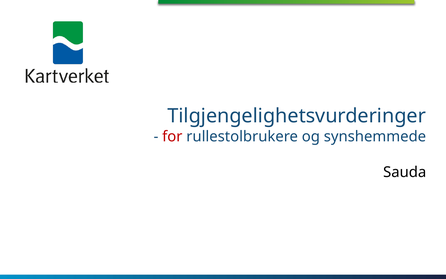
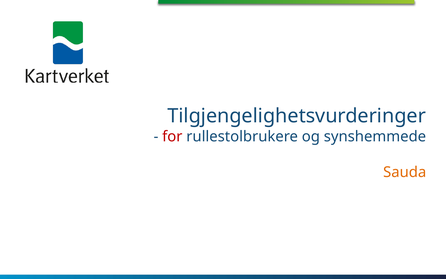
Sauda colour: black -> orange
